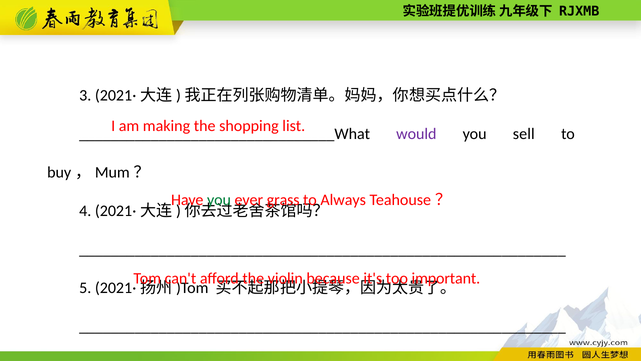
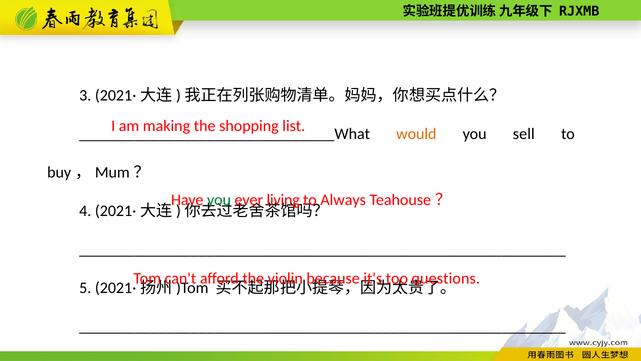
would colour: purple -> orange
grass: grass -> living
important: important -> questions
